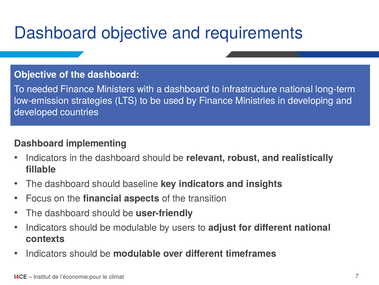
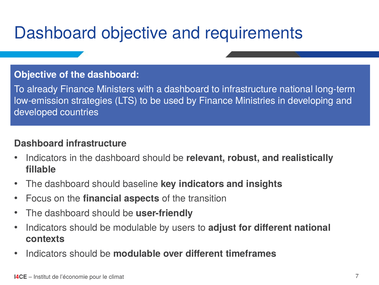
needed: needed -> already
Dashboard implementing: implementing -> infrastructure
